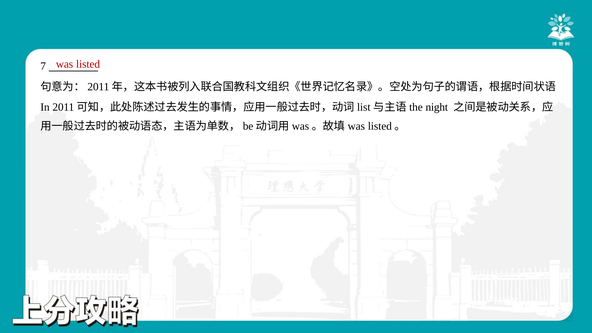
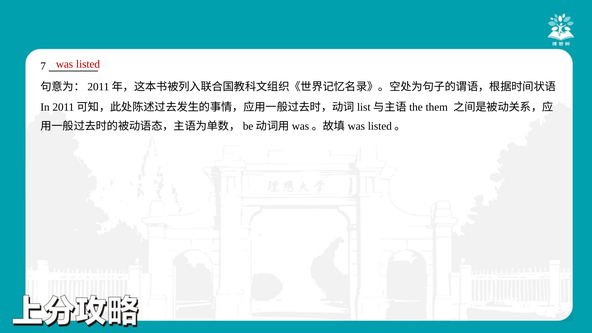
night: night -> them
